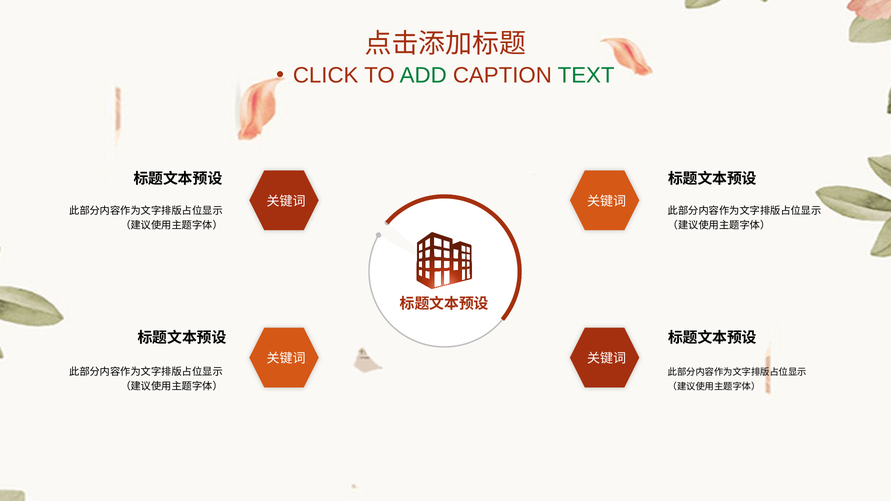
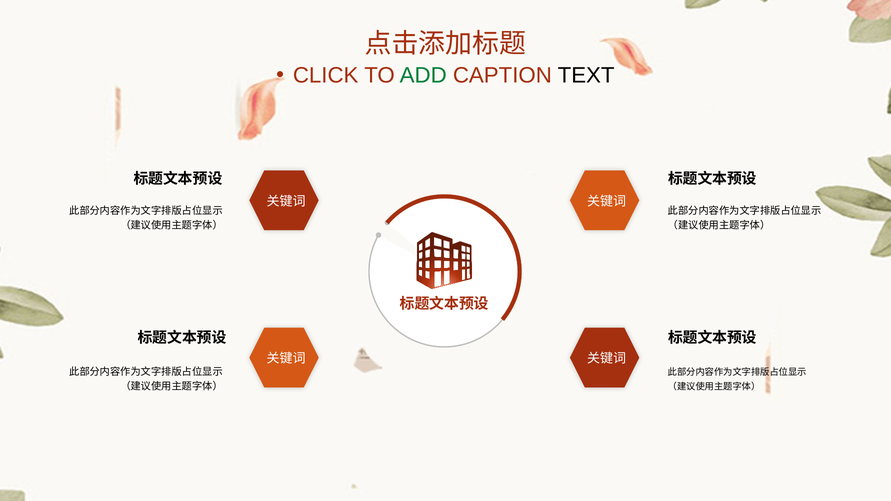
TEXT colour: green -> black
